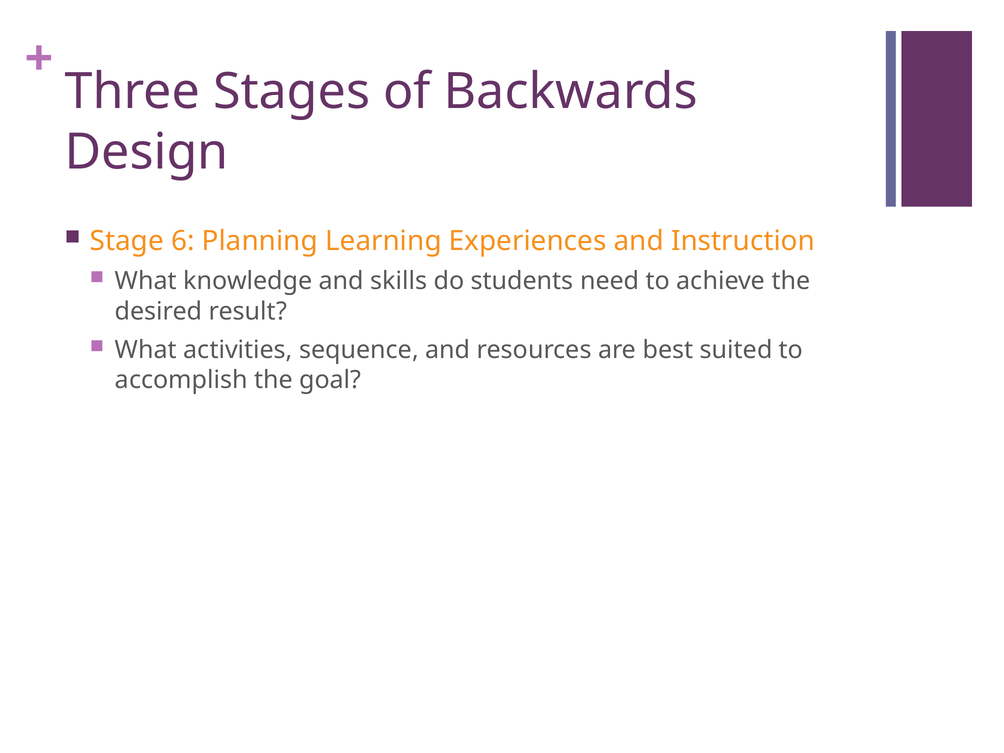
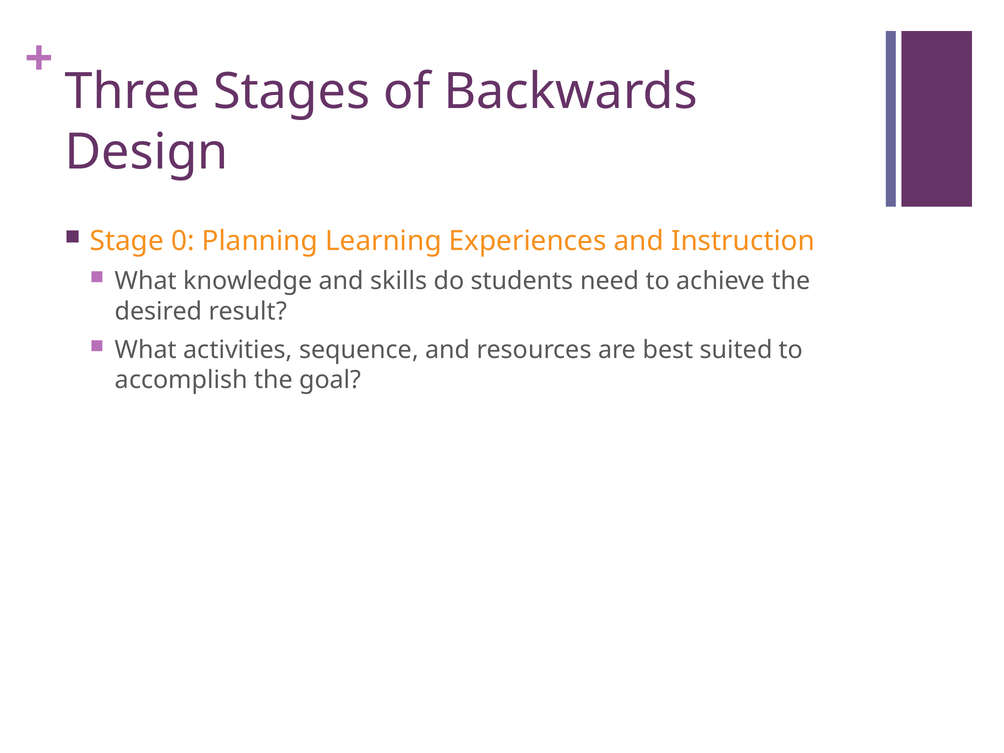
6: 6 -> 0
